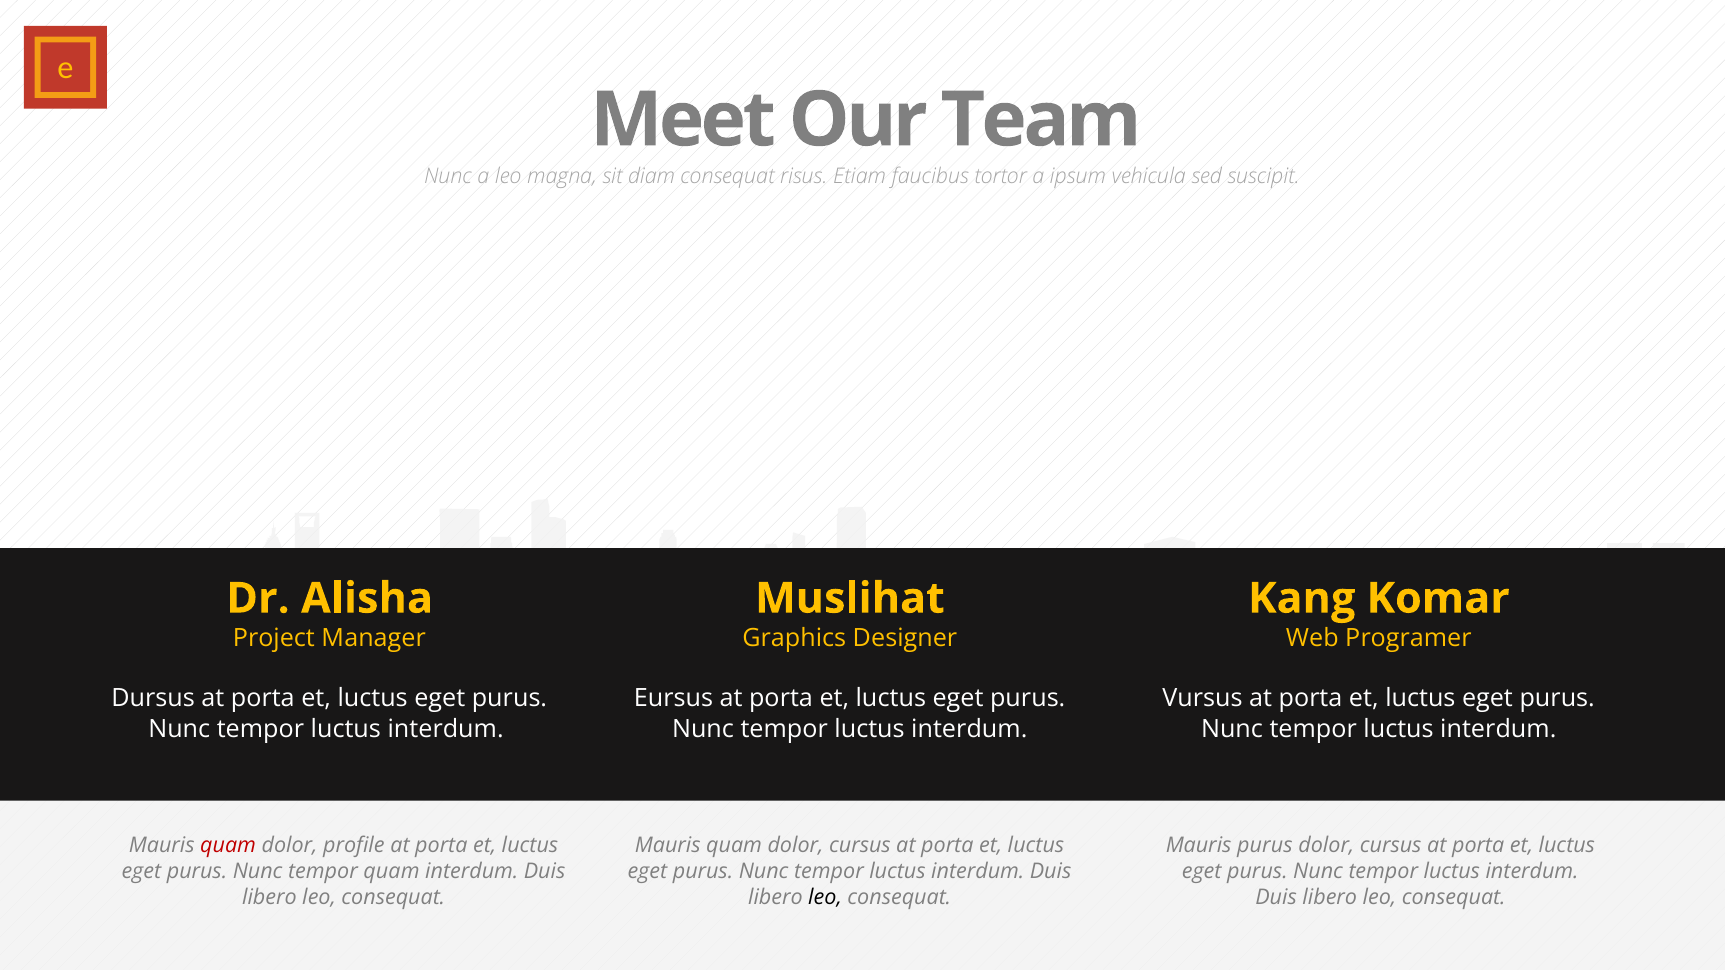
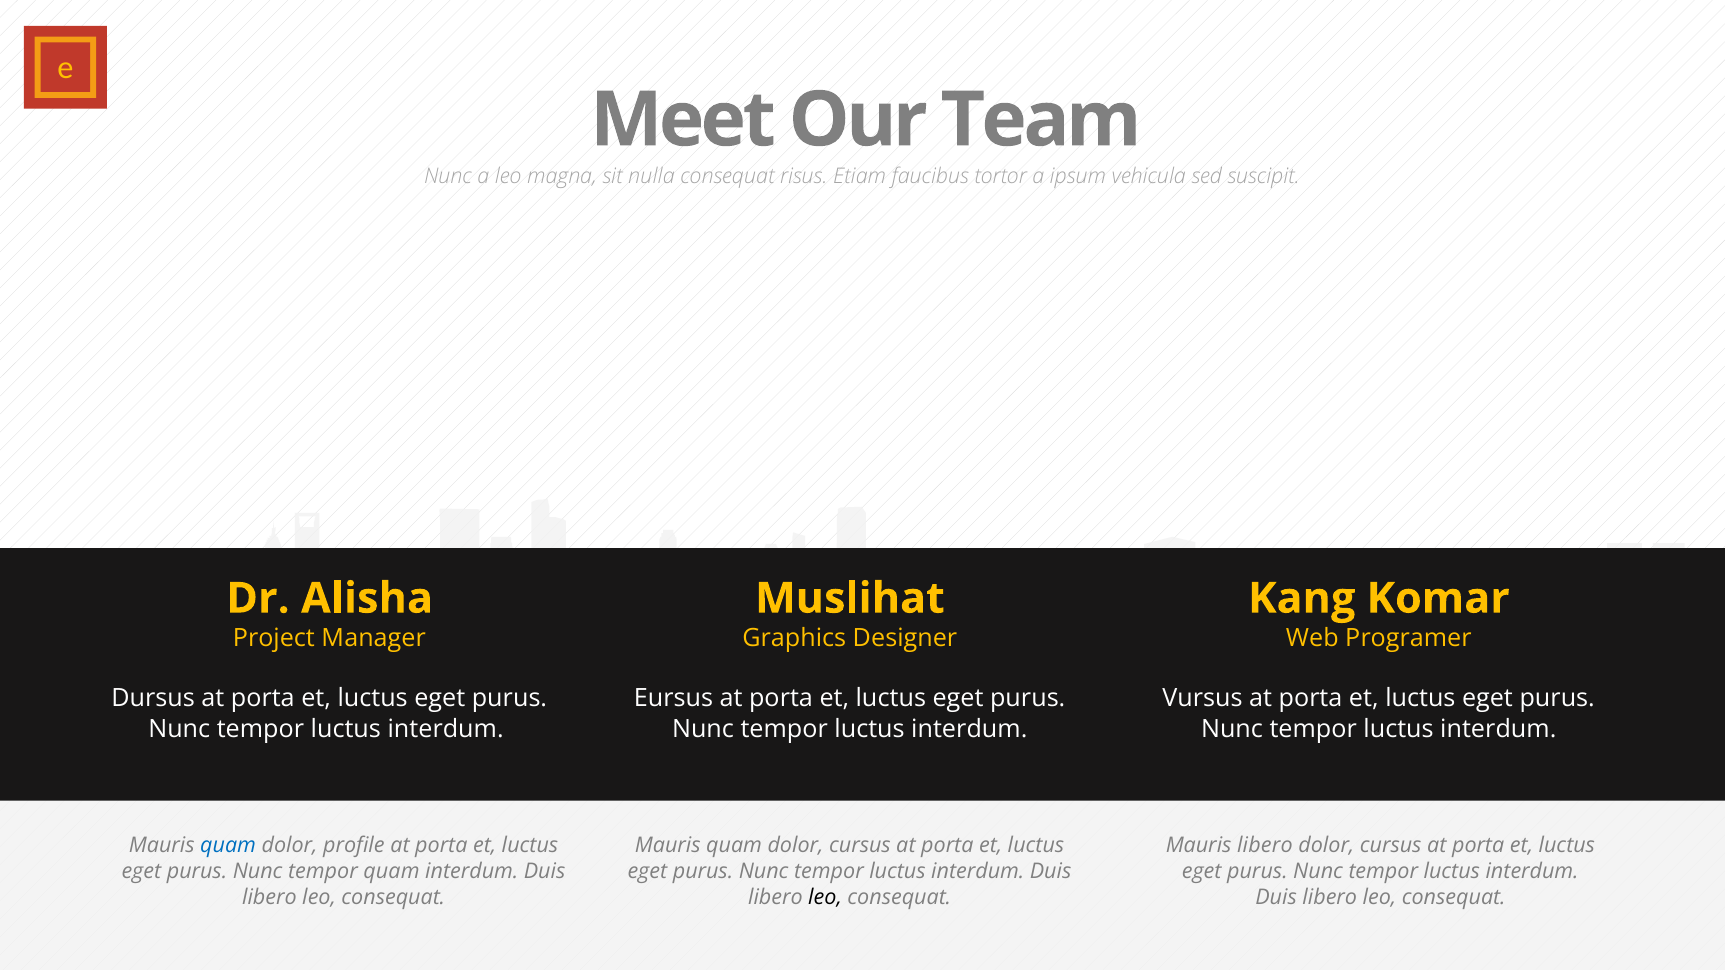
diam: diam -> nulla
quam at (228, 846) colour: red -> blue
Mauris purus: purus -> libero
